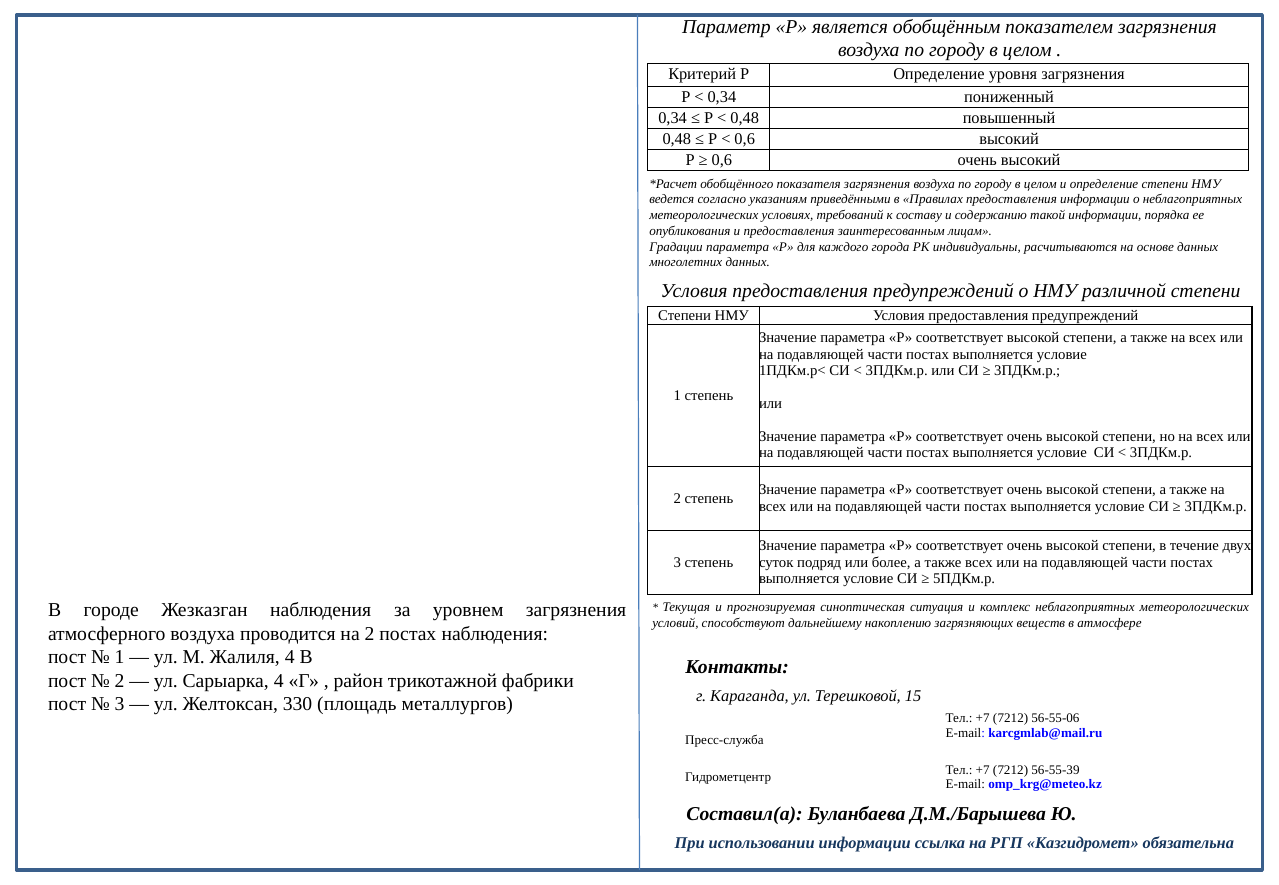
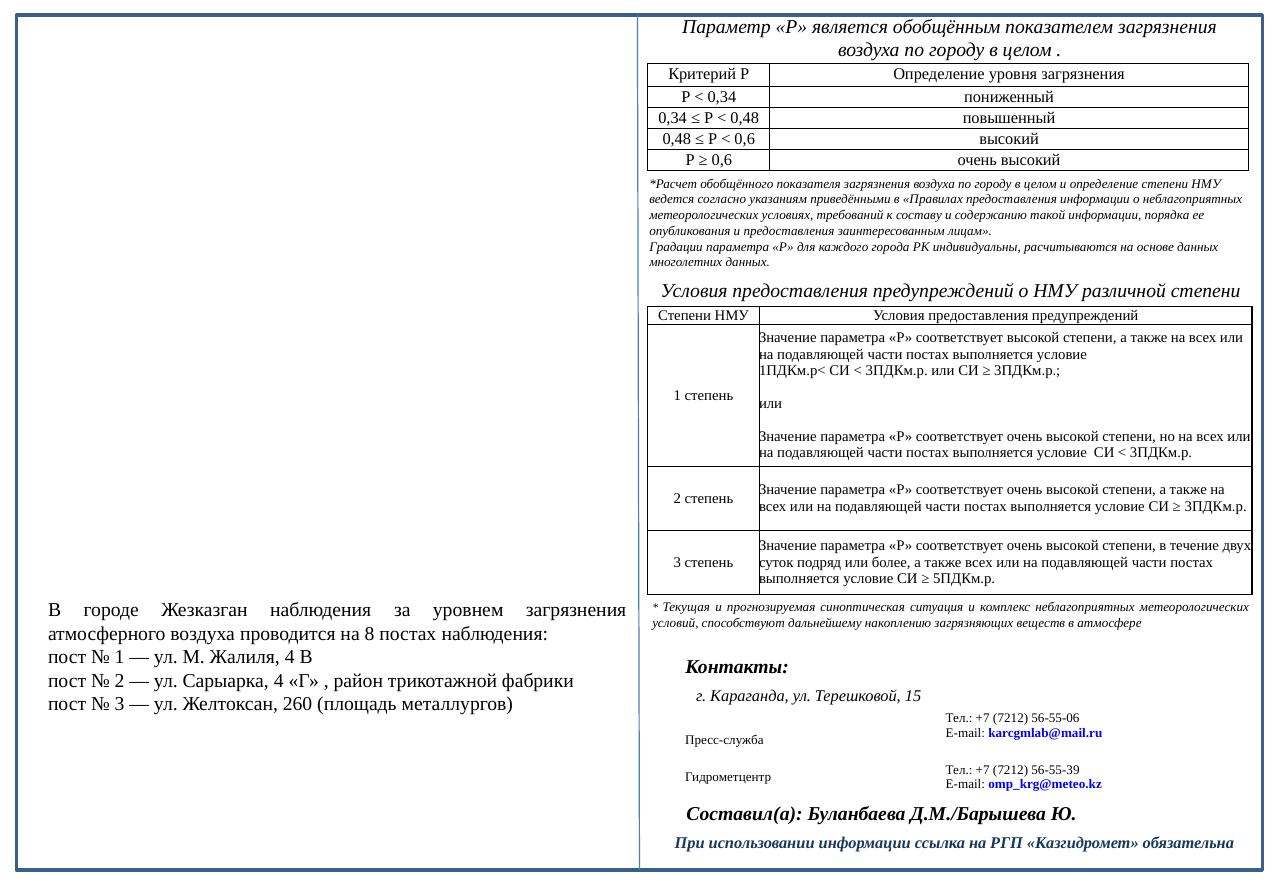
на 2: 2 -> 8
330: 330 -> 260
